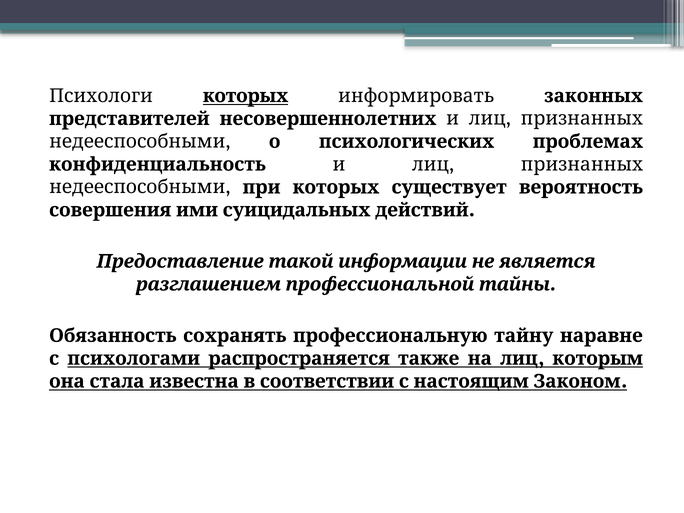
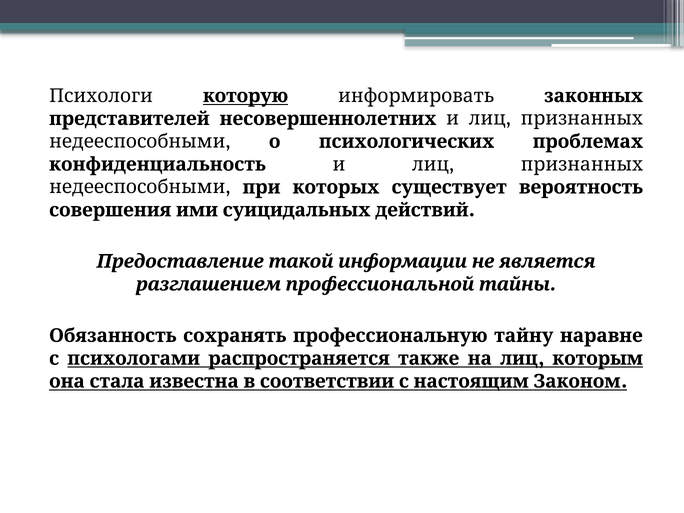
Психологи которых: которых -> которую
